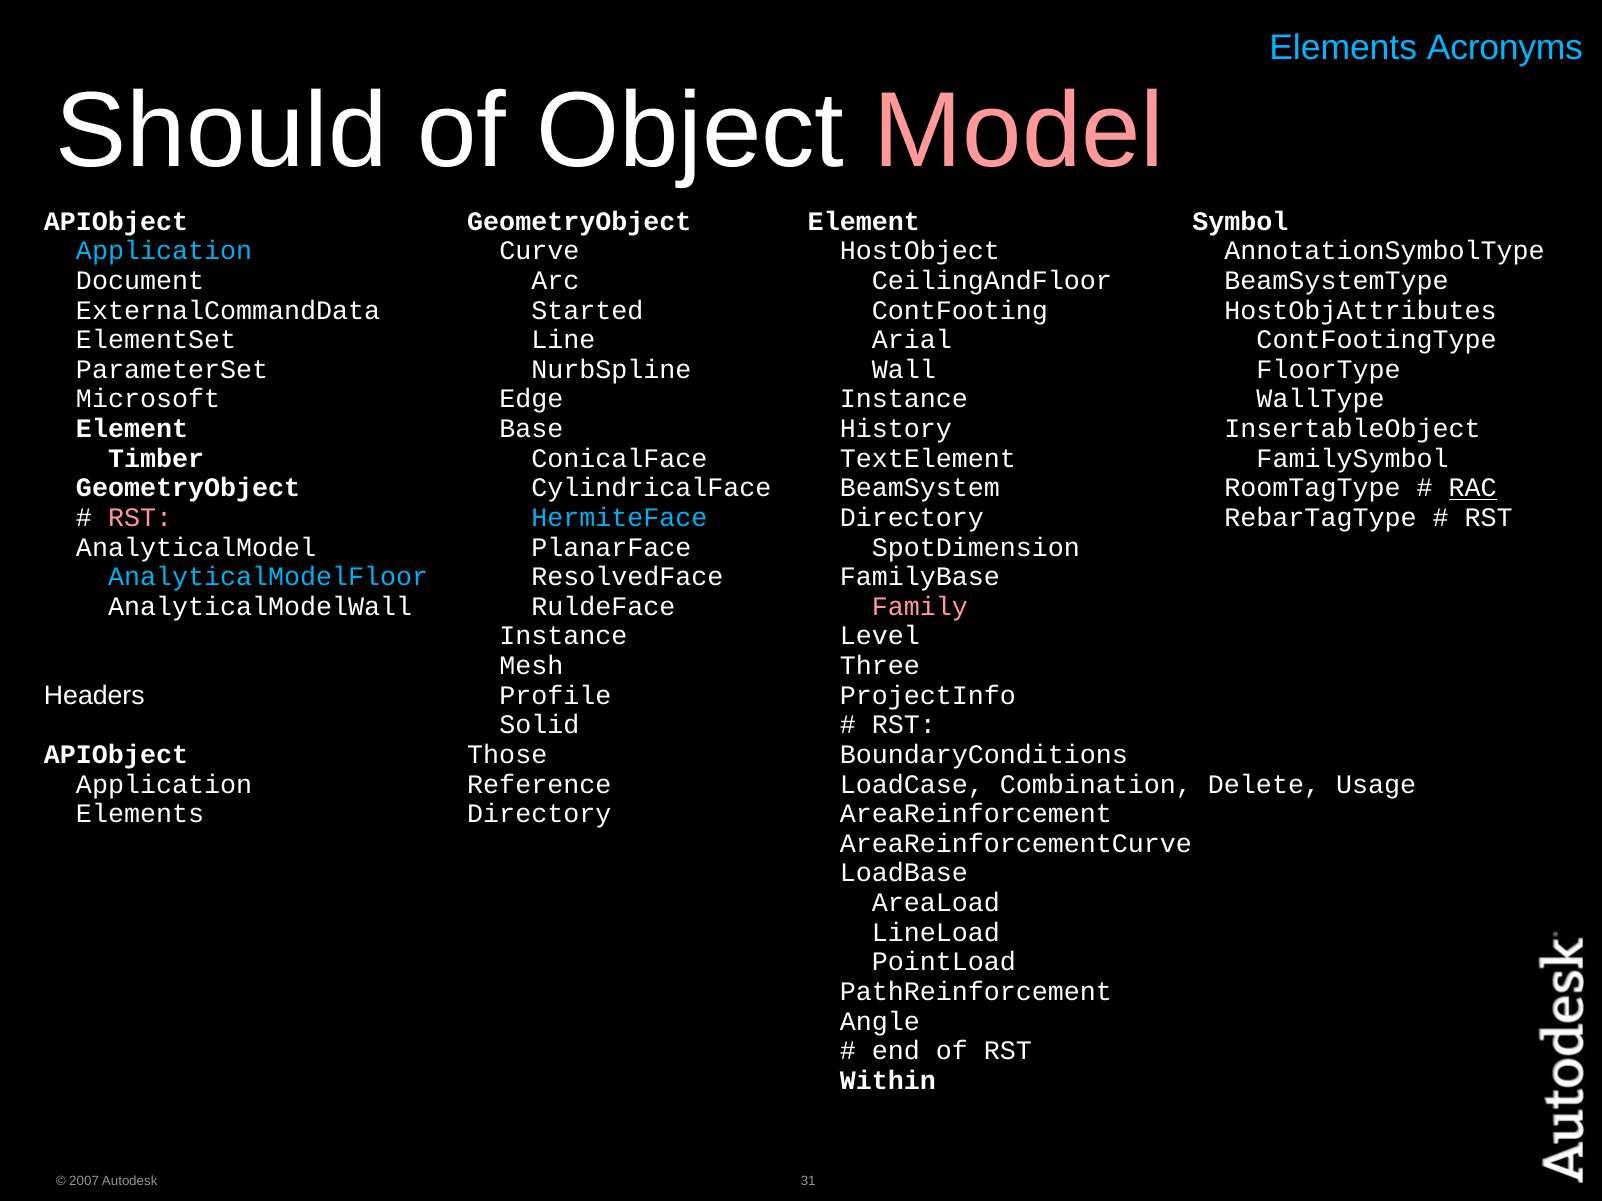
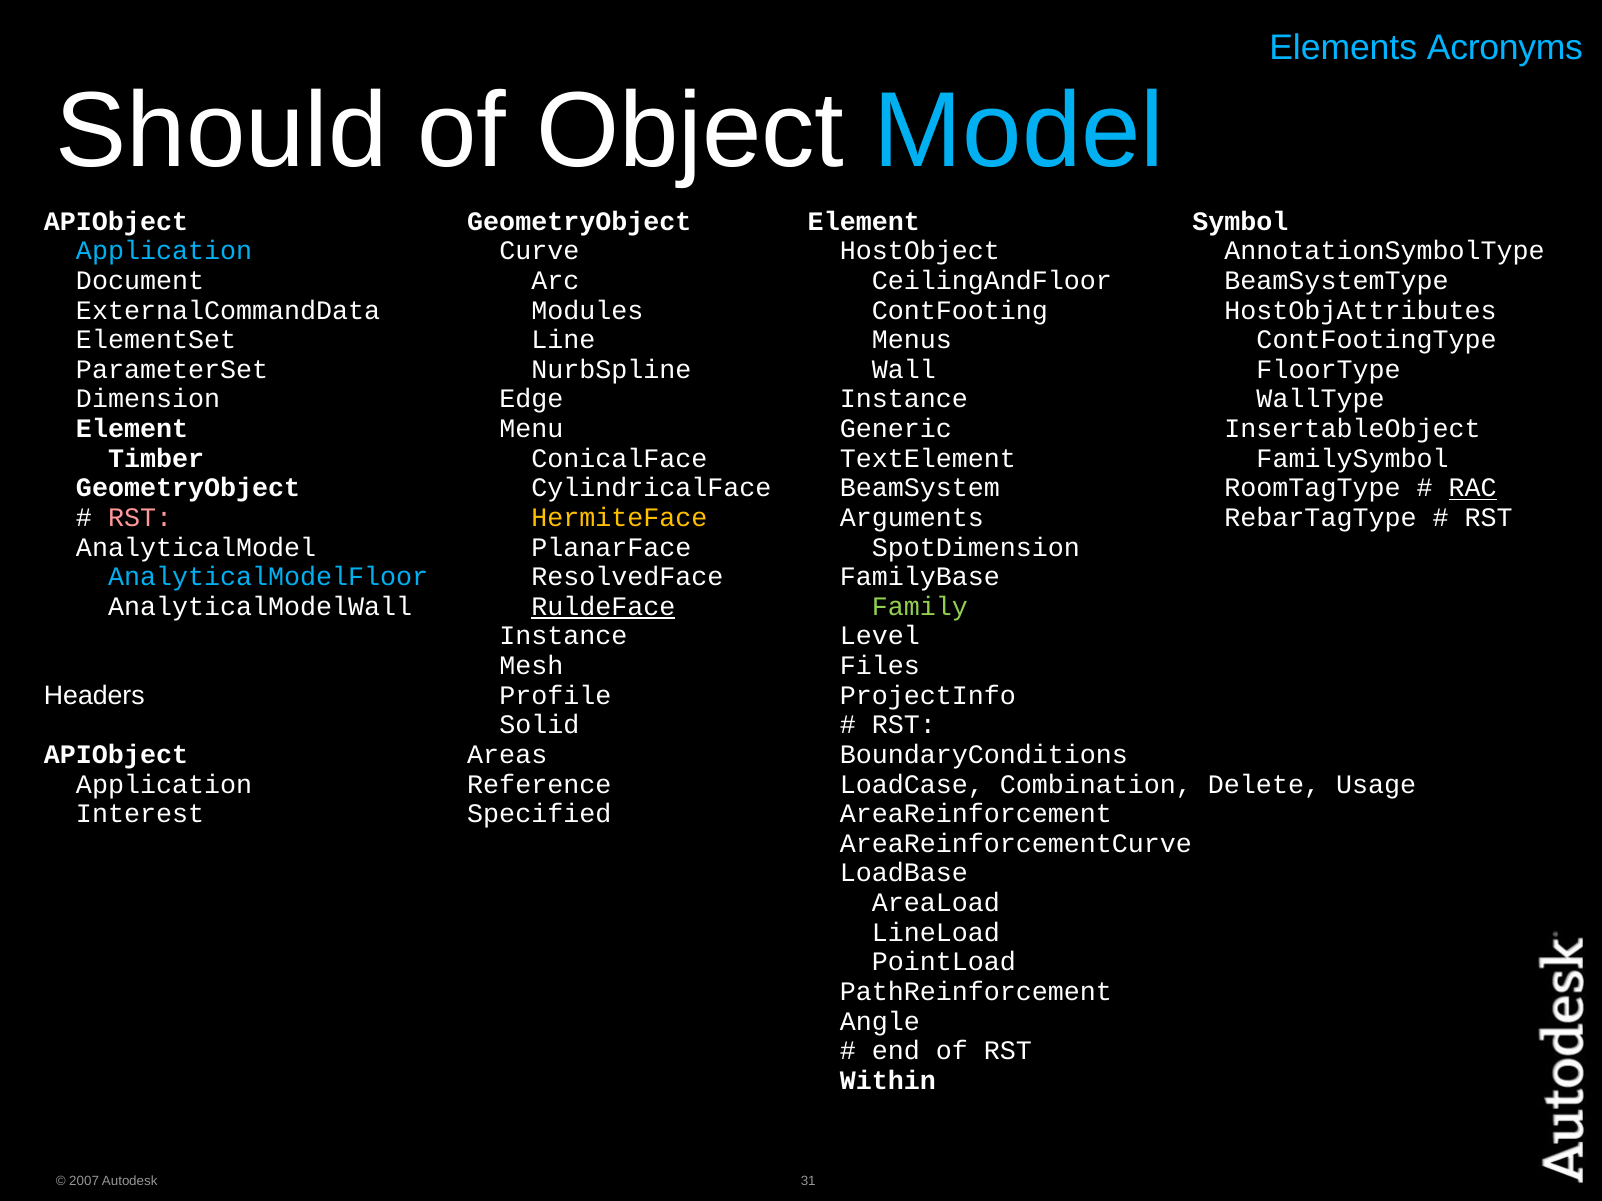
Model colour: pink -> light blue
Started: Started -> Modules
Arial: Arial -> Menus
Microsoft: Microsoft -> Dimension
Base: Base -> Menu
History: History -> Generic
HermiteFace colour: light blue -> yellow
Directory at (912, 518): Directory -> Arguments
RuldeFace underline: none -> present
Family colour: pink -> light green
Three: Three -> Files
Those: Those -> Areas
Elements at (140, 814): Elements -> Interest
Directory at (539, 814): Directory -> Specified
